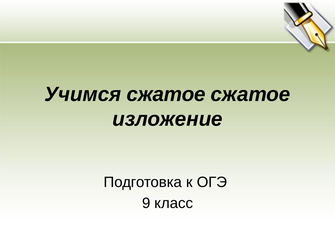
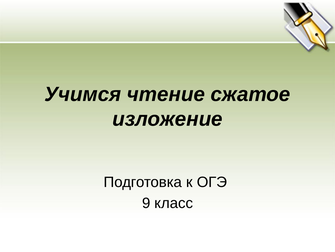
Учимся сжатое: сжатое -> чтение
